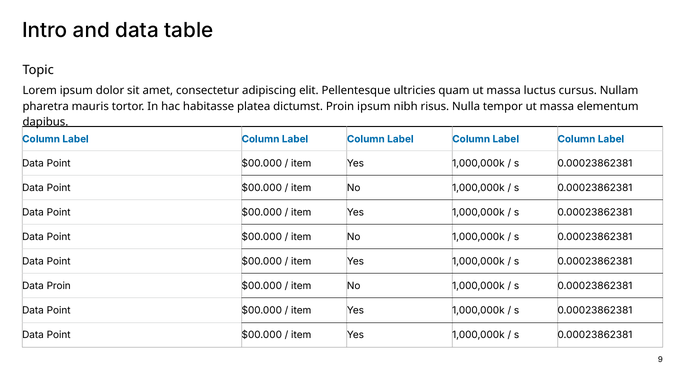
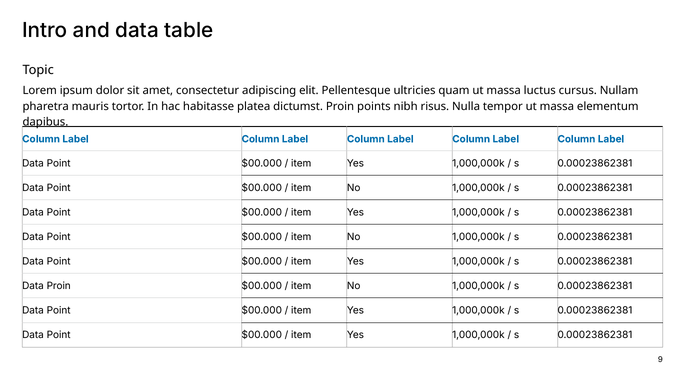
Proin ipsum: ipsum -> points
